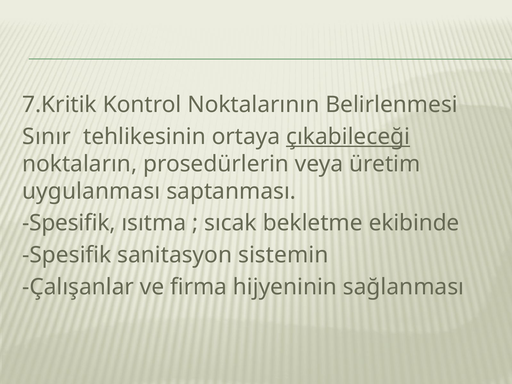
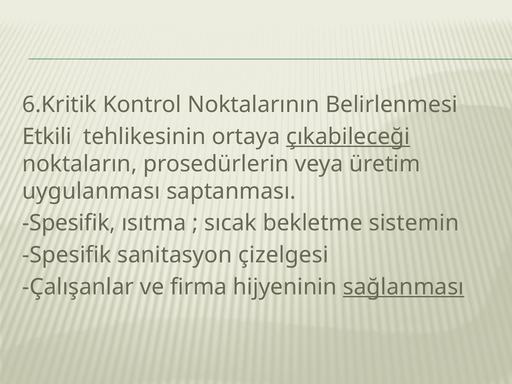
7.Kritik: 7.Kritik -> 6.Kritik
Sınır: Sınır -> Etkili
ekibinde: ekibinde -> sistemin
sistemin: sistemin -> çizelgesi
sağlanması underline: none -> present
